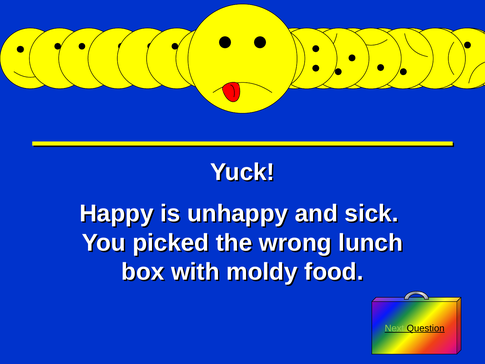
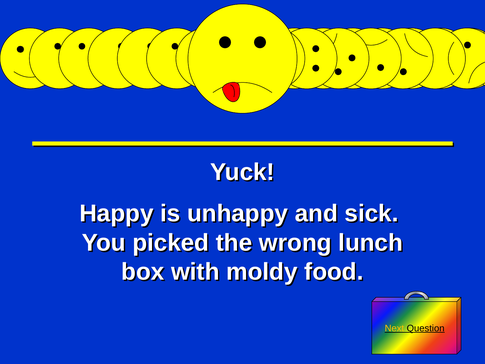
Next colour: light green -> yellow
